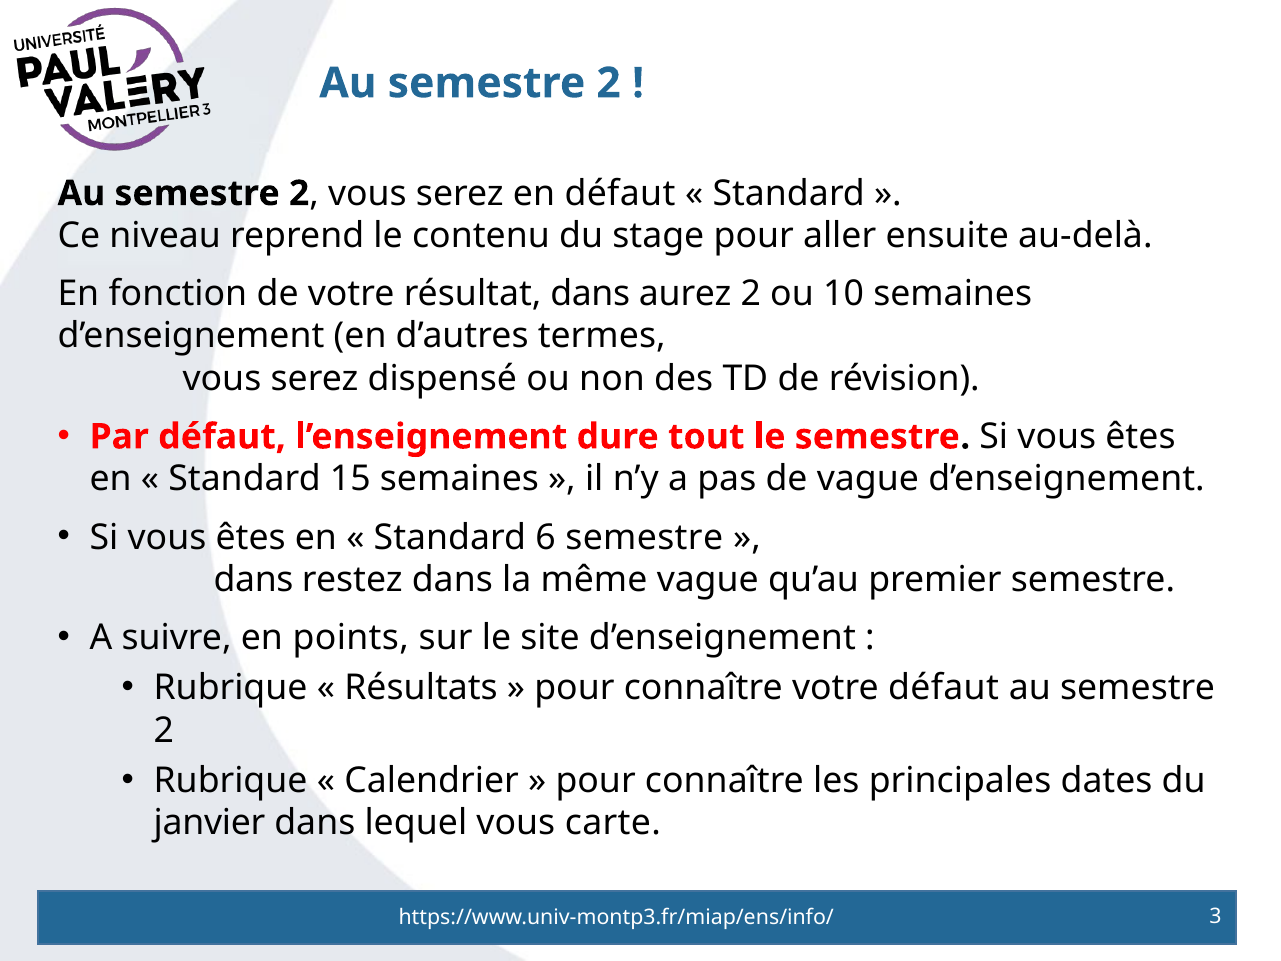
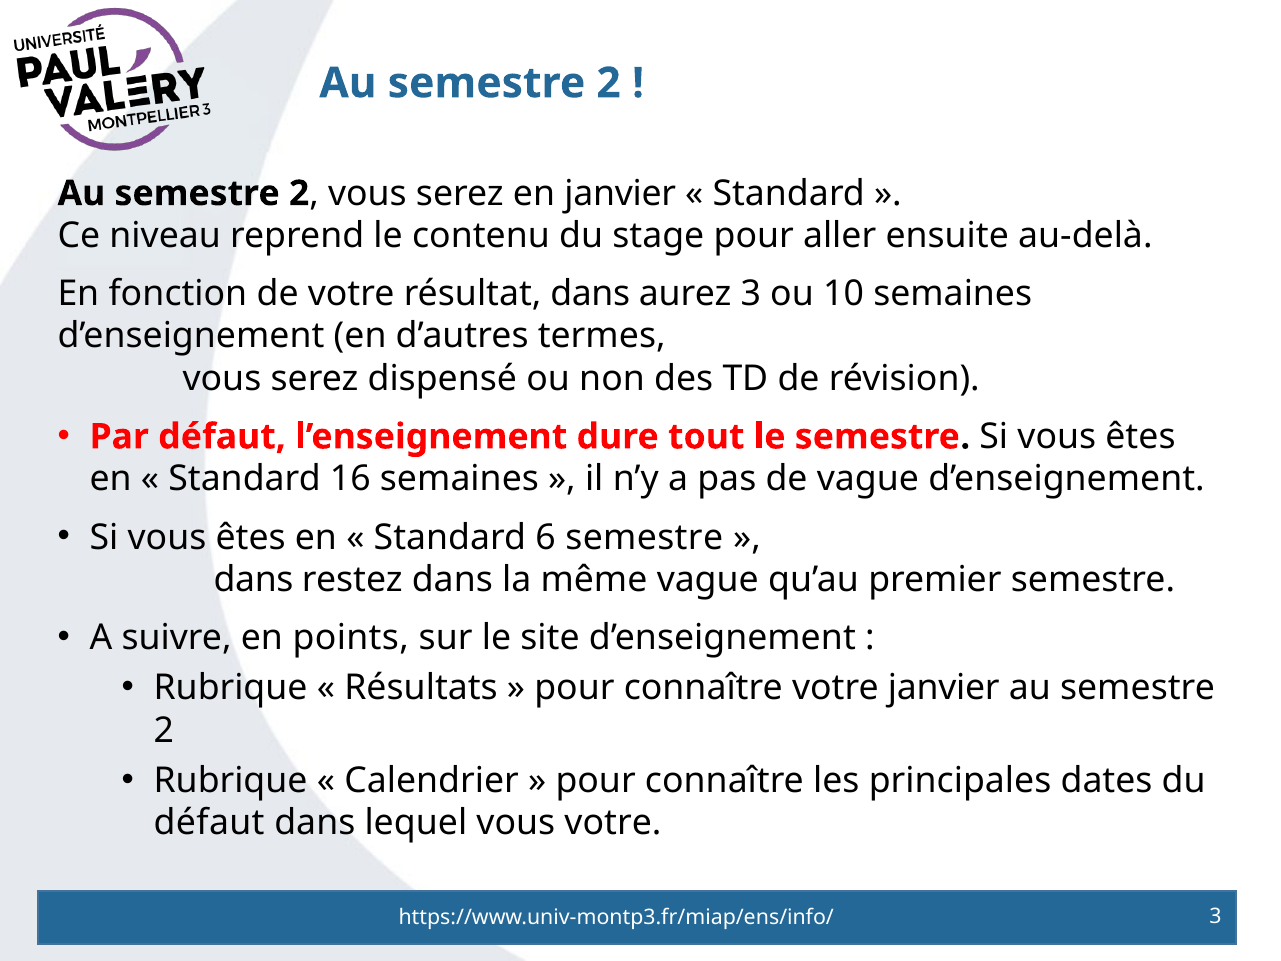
en défaut: défaut -> janvier
aurez 2: 2 -> 3
15: 15 -> 16
votre défaut: défaut -> janvier
janvier at (209, 823): janvier -> défaut
vous carte: carte -> votre
